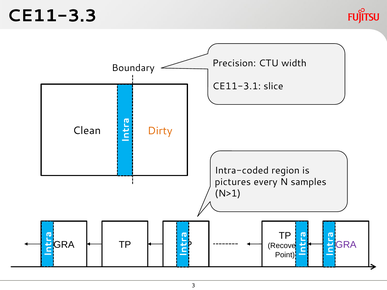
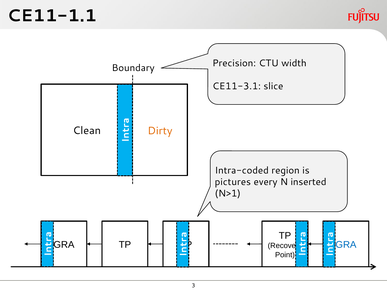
CE11-3.3: CE11-3.3 -> CE11-1.1
samples: samples -> inserted
GRA at (346, 245) colour: purple -> blue
